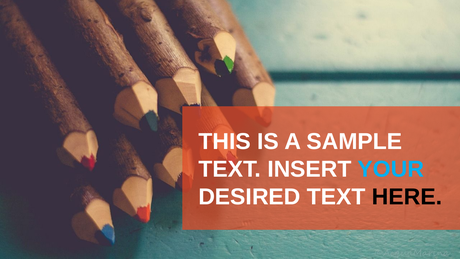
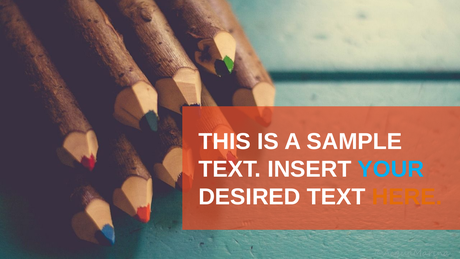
HERE colour: black -> orange
